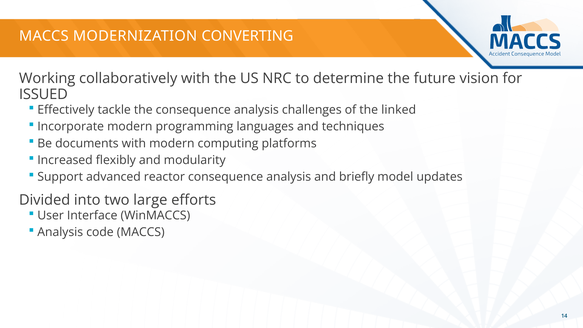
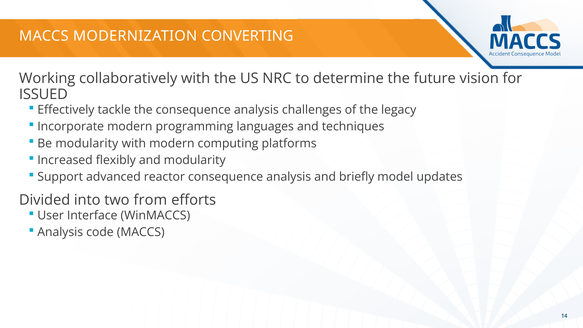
linked: linked -> legacy
Be documents: documents -> modularity
large: large -> from
